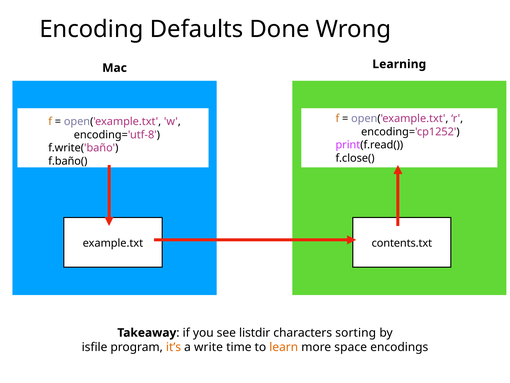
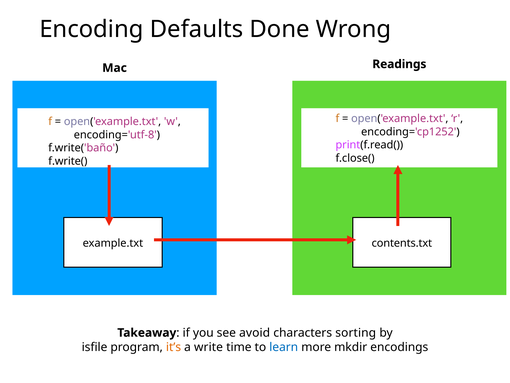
Learning: Learning -> Readings
f.baño(: f.baño( -> f.write(
listdir: listdir -> avoid
learn colour: orange -> blue
space: space -> mkdir
